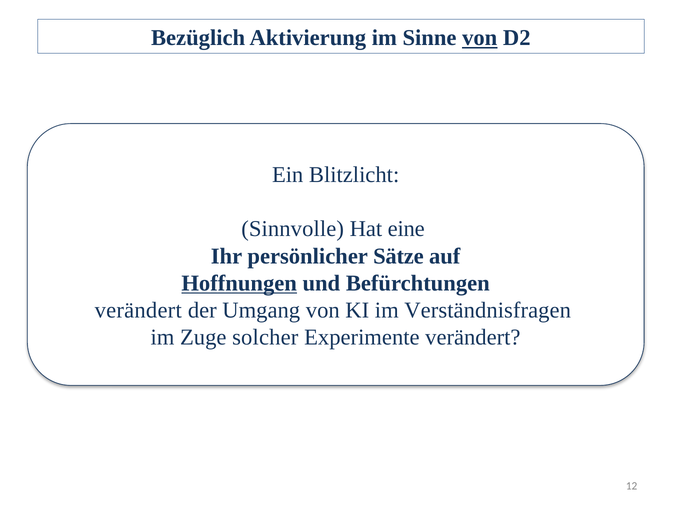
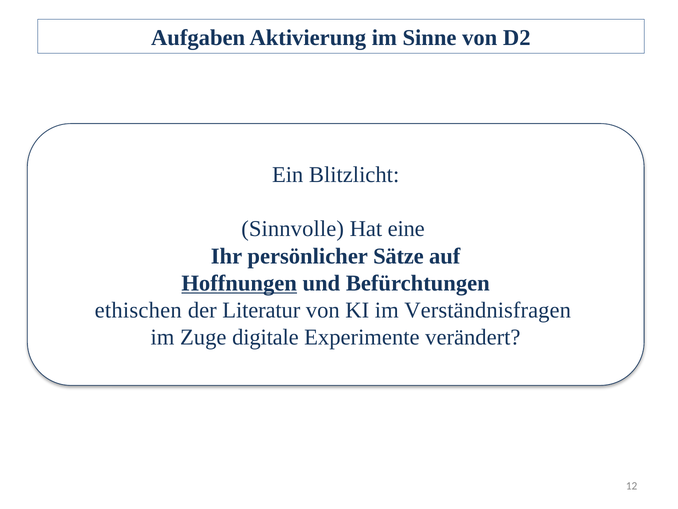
Bezüglich: Bezüglich -> Aufgaben
von at (480, 38) underline: present -> none
verändert at (138, 310): verändert -> ethischen
Umgang: Umgang -> Literatur
solcher: solcher -> digitale
